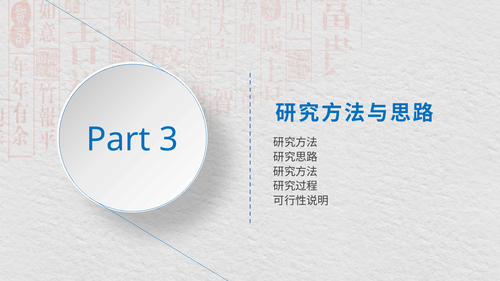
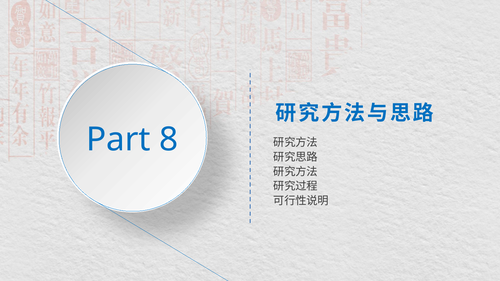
3: 3 -> 8
